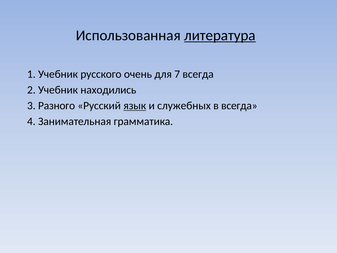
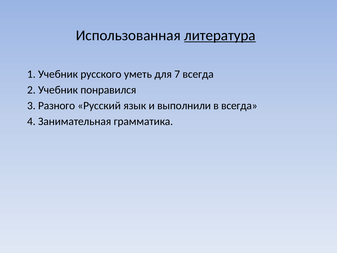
очень: очень -> уметь
находились: находились -> понравился
язык underline: present -> none
служебных: служебных -> выполнили
